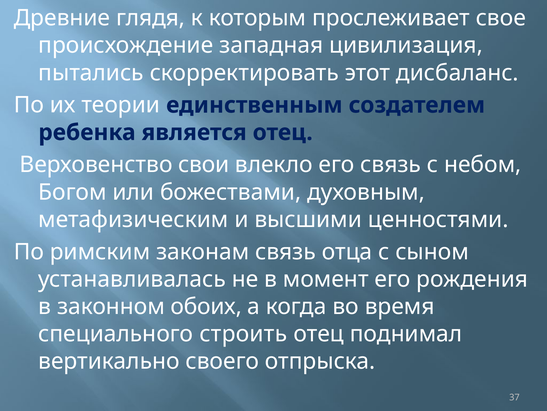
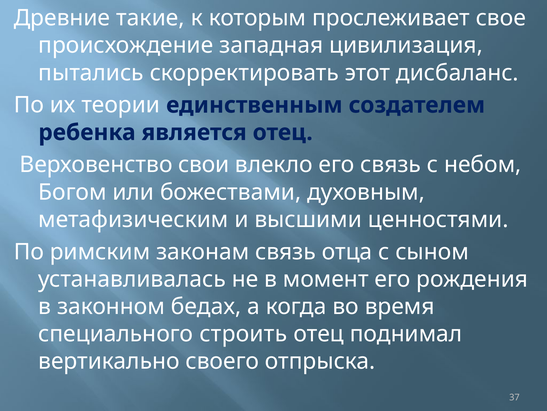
глядя: глядя -> такие
обоих: обоих -> бедах
